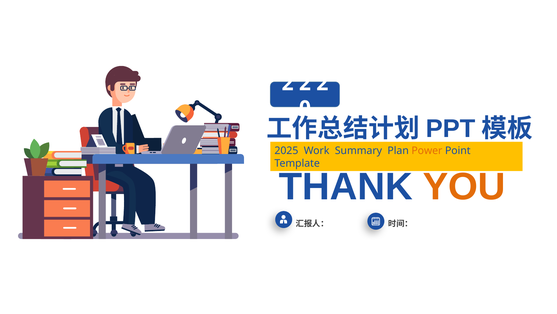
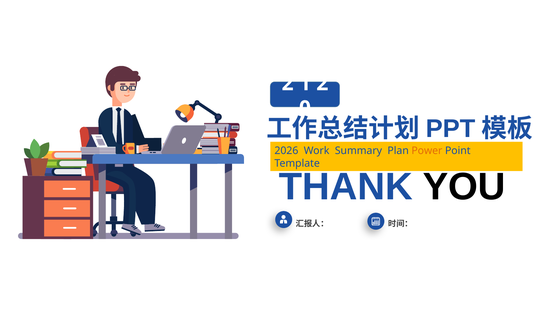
2 at (305, 83): 2 -> 1
2025: 2025 -> 2026
YOU colour: orange -> black
